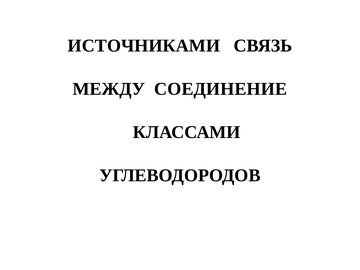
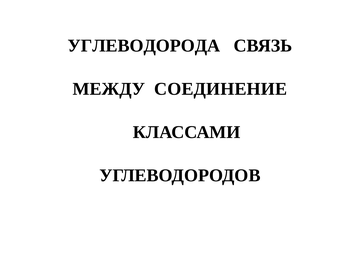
ИСТОЧНИКАМИ: ИСТОЧНИКАМИ -> УГЛЕВОДОРОДА
